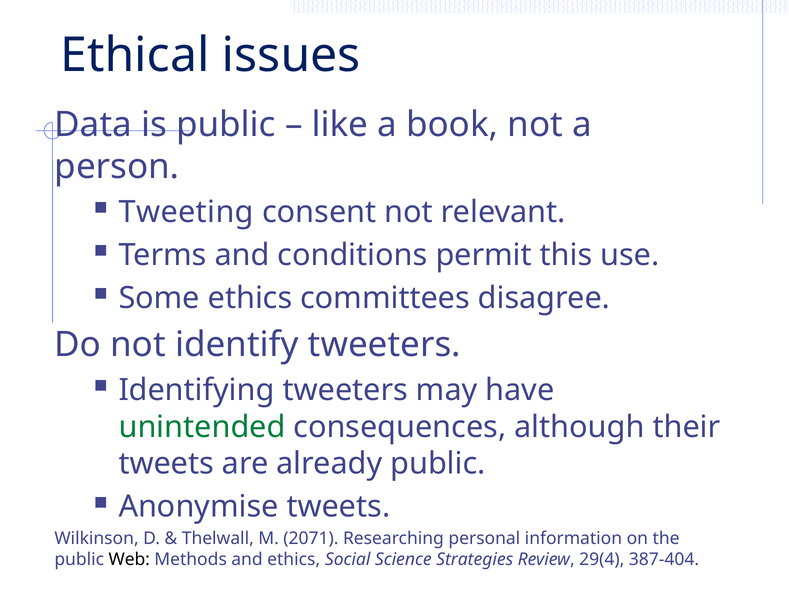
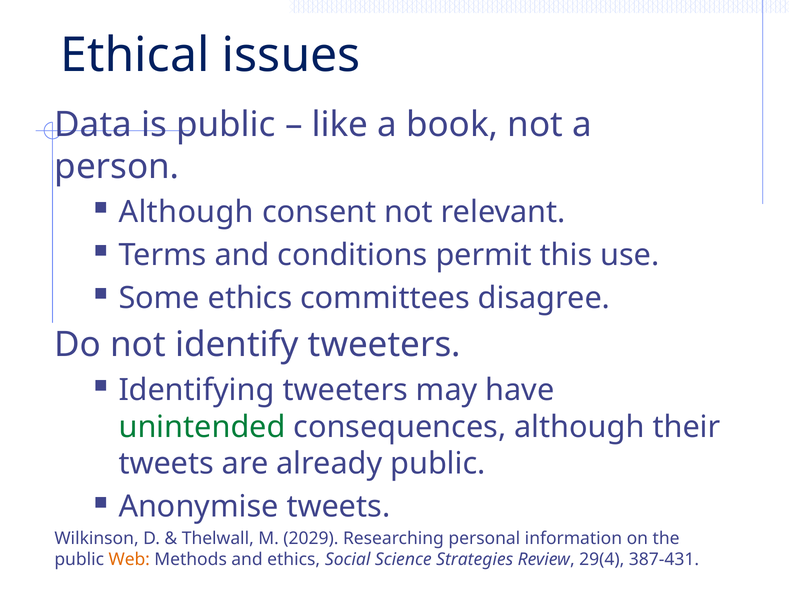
Tweeting at (186, 212): Tweeting -> Although
2071: 2071 -> 2029
Web colour: black -> orange
387-404: 387-404 -> 387-431
